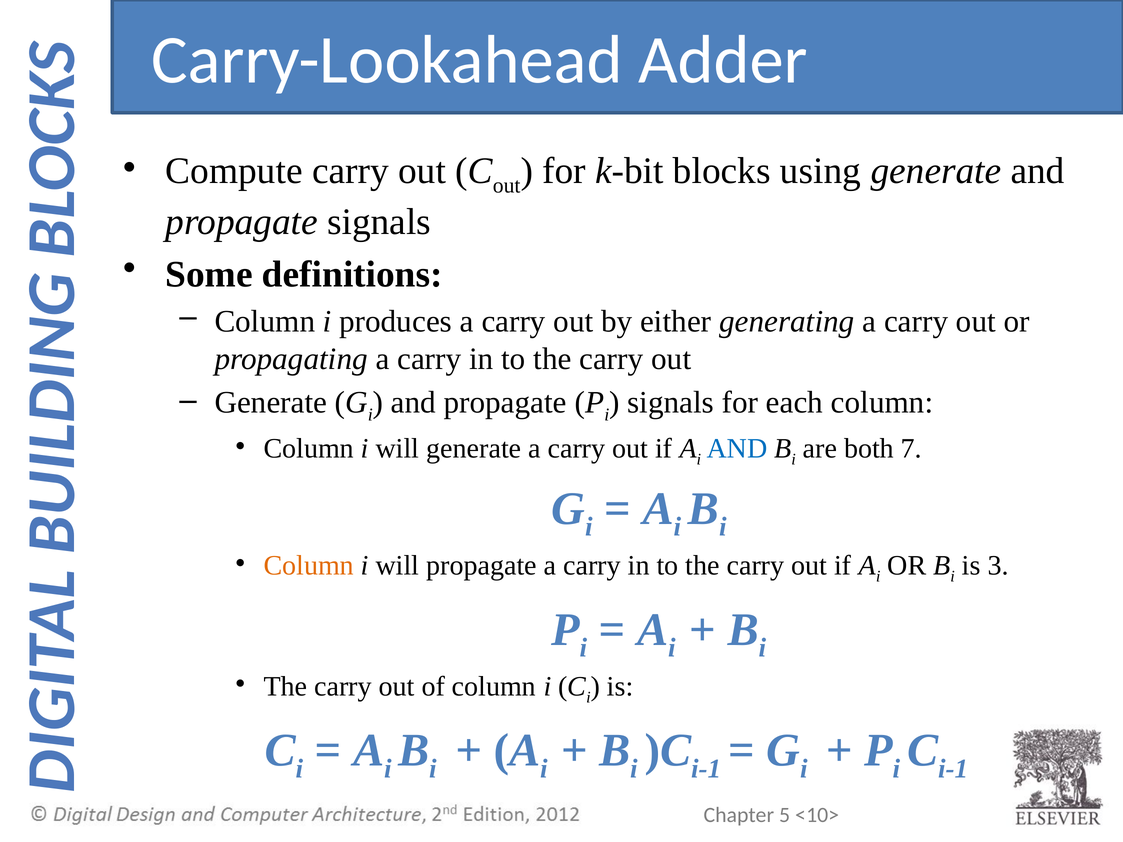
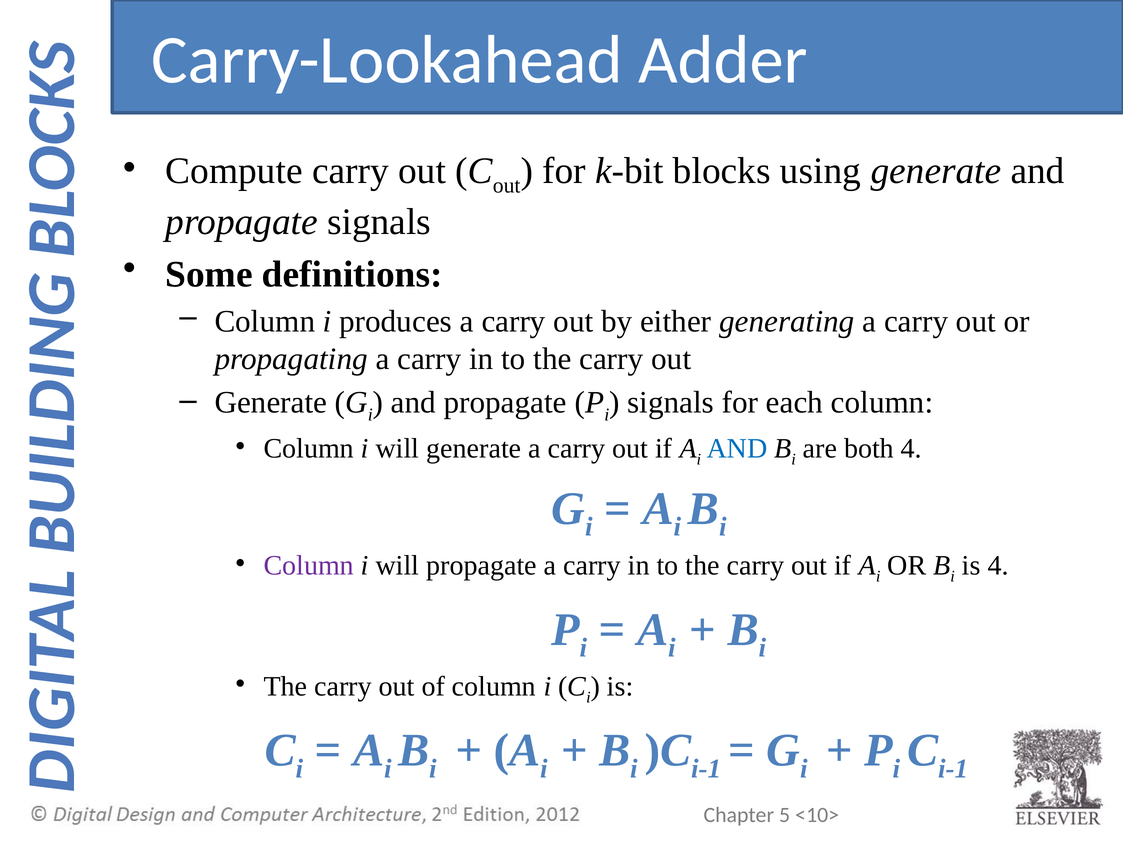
both 7: 7 -> 4
Column at (309, 566) colour: orange -> purple
is 3: 3 -> 4
